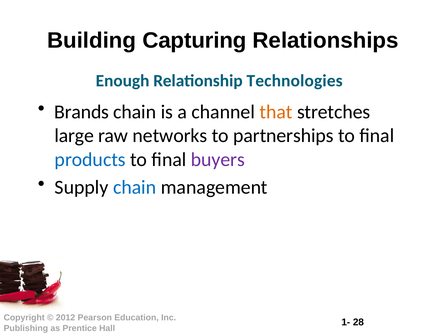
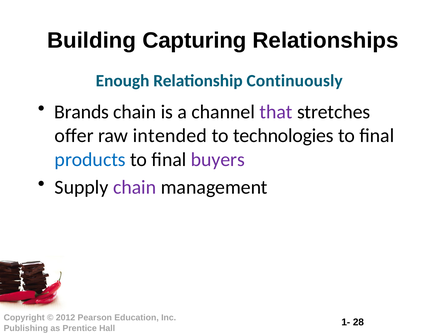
Technologies: Technologies -> Continuously
that colour: orange -> purple
large: large -> offer
networks: networks -> intended
partnerships: partnerships -> technologies
chain at (135, 187) colour: blue -> purple
